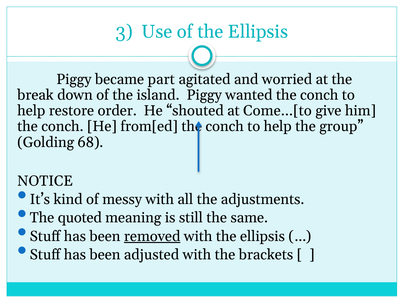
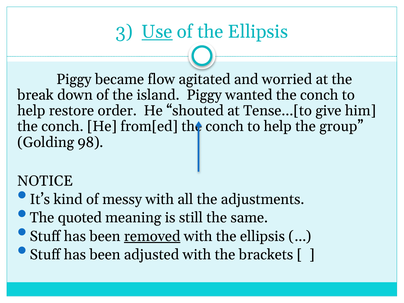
Use underline: none -> present
part: part -> flow
Come...[to: Come...[to -> Tense...[to
68: 68 -> 98
